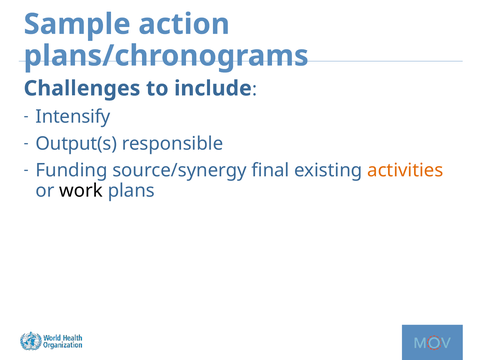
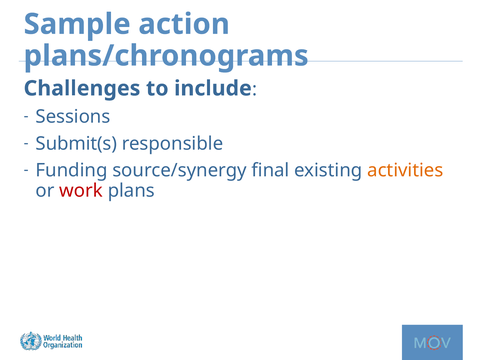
Intensify: Intensify -> Sessions
Output(s: Output(s -> Submit(s
work colour: black -> red
